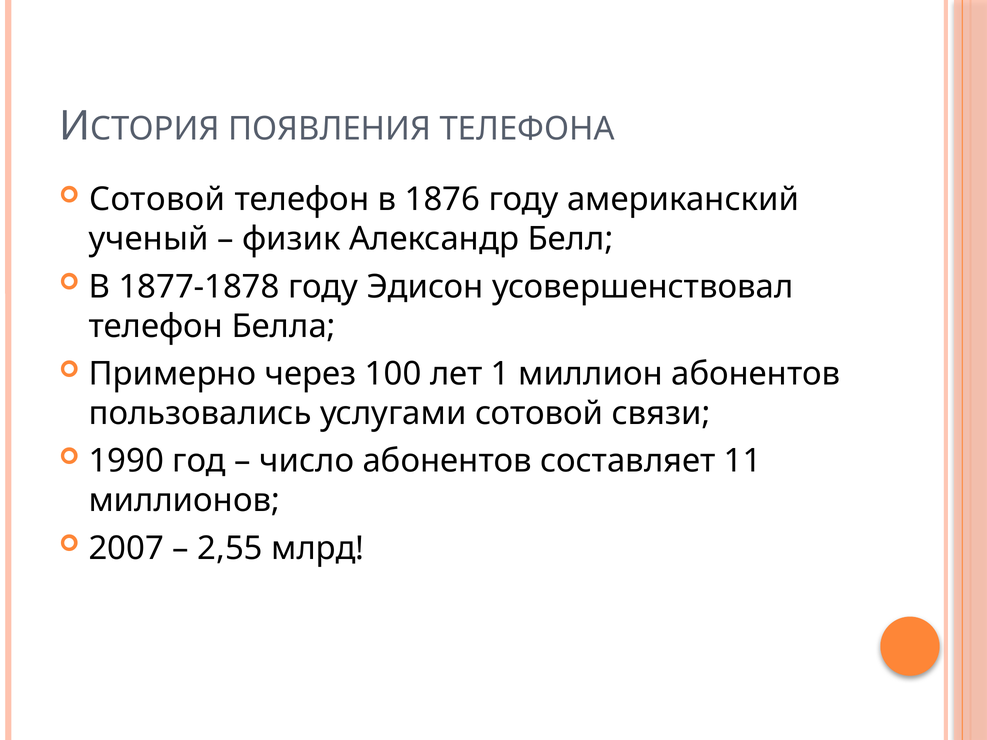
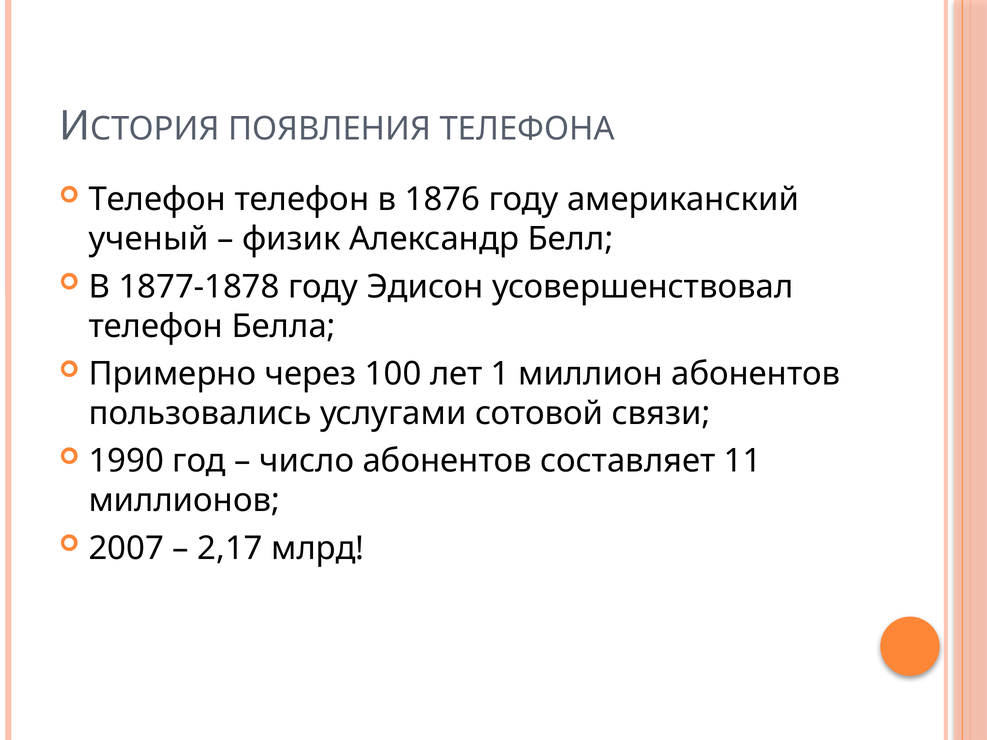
Сотовой at (157, 200): Сотовой -> Телефон
2,55: 2,55 -> 2,17
